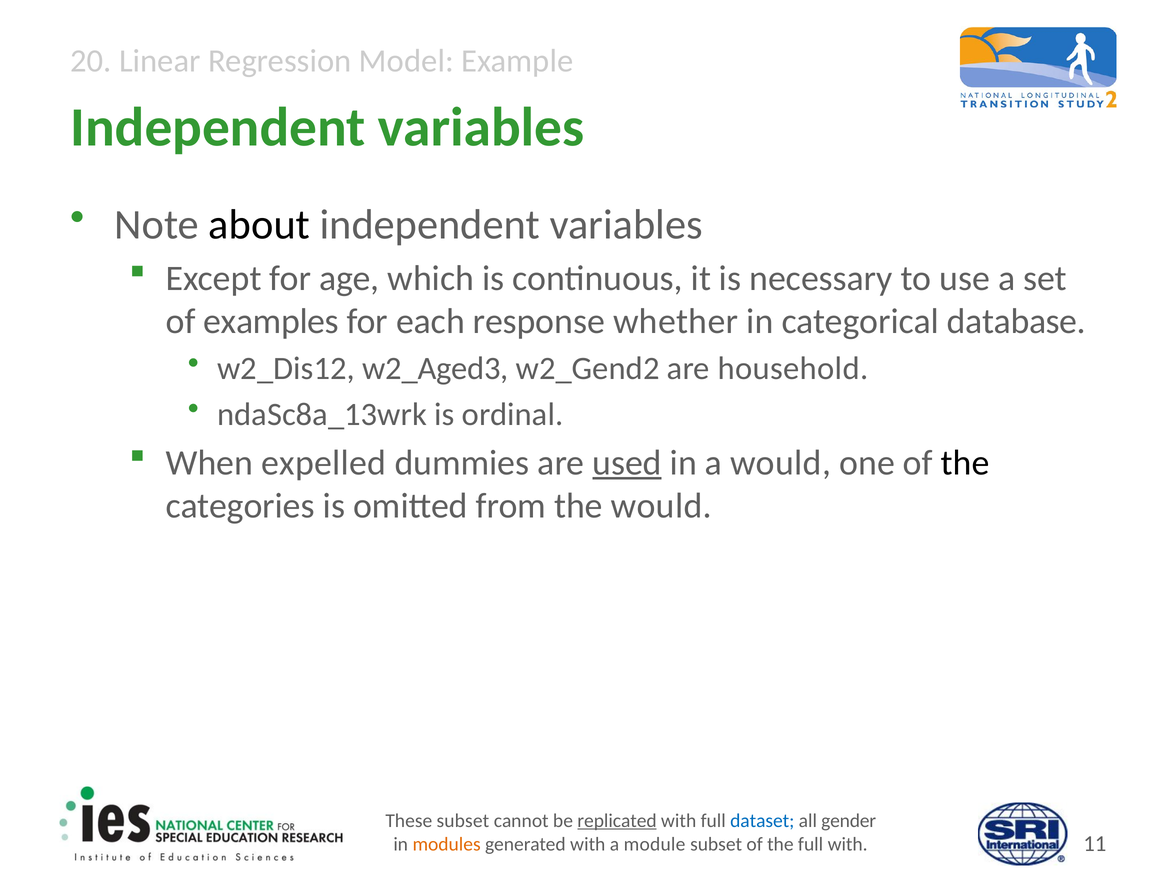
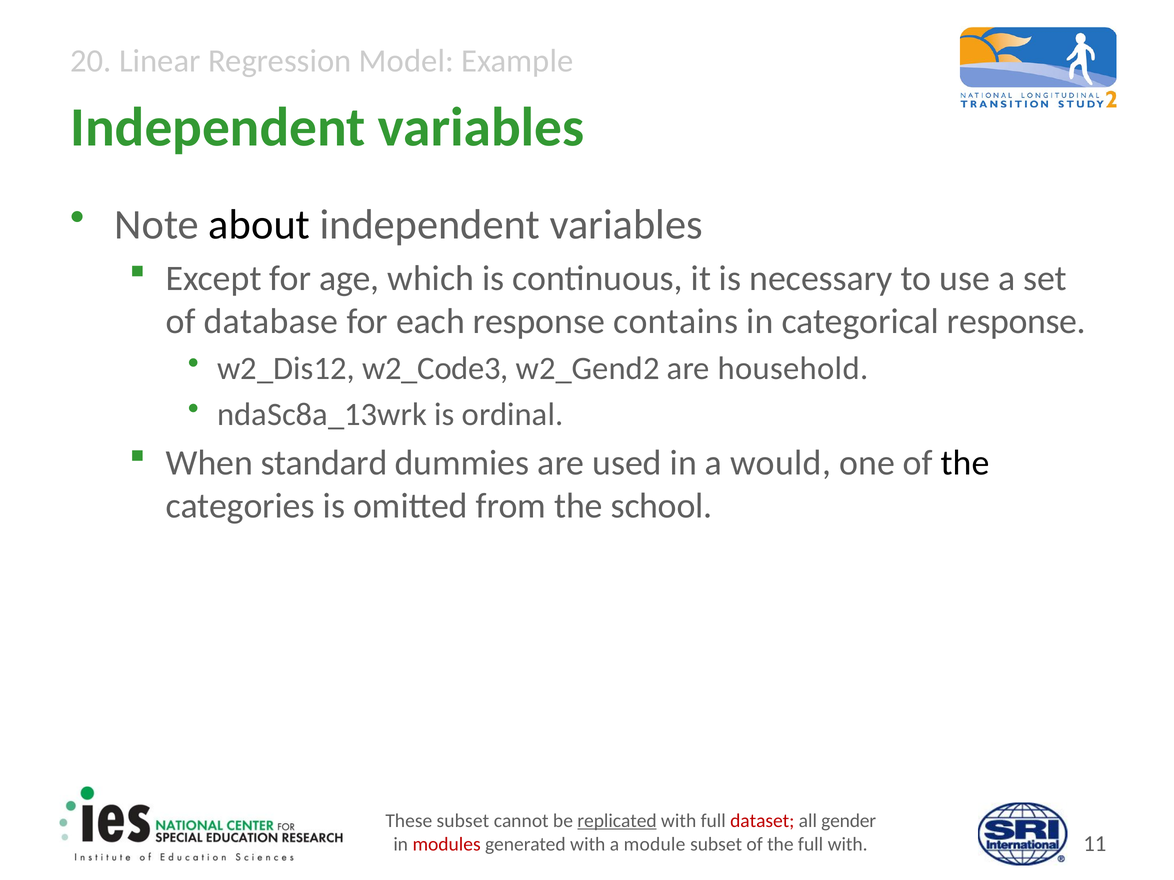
examples: examples -> database
whether: whether -> contains
categorical database: database -> response
w2_Aged3: w2_Aged3 -> w2_Code3
expelled: expelled -> standard
used underline: present -> none
the would: would -> school
dataset colour: blue -> red
modules colour: orange -> red
